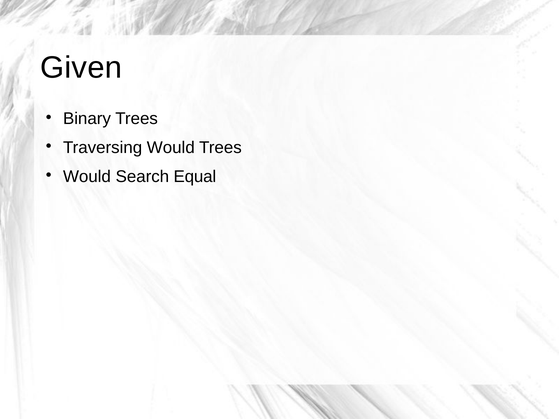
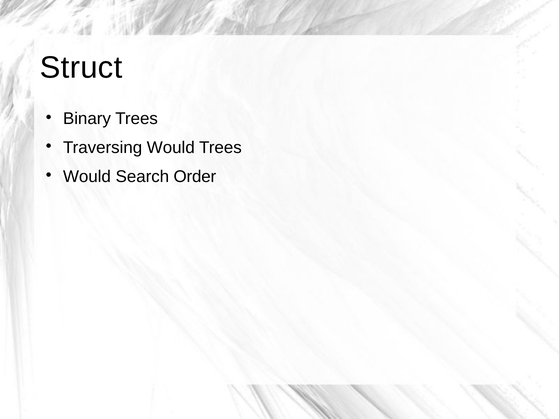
Given: Given -> Struct
Equal: Equal -> Order
